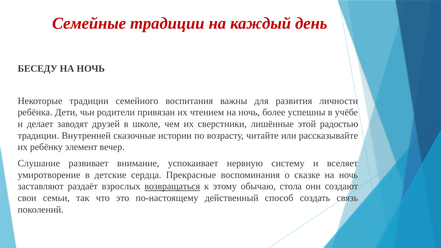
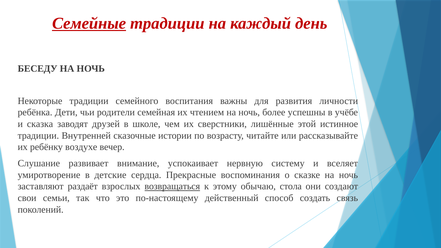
Семейные underline: none -> present
привязан: привязан -> семейная
делает: делает -> сказка
радостью: радостью -> истинное
элемент: элемент -> воздухе
